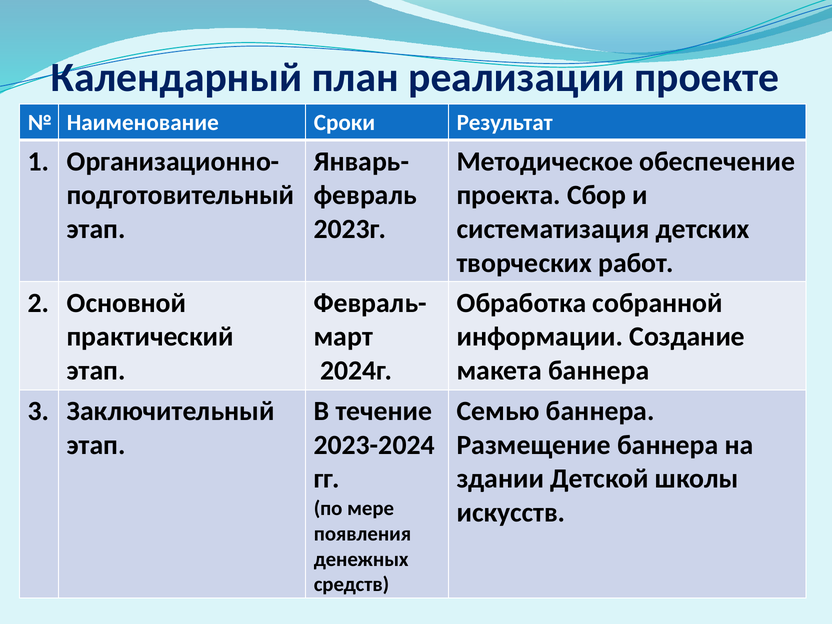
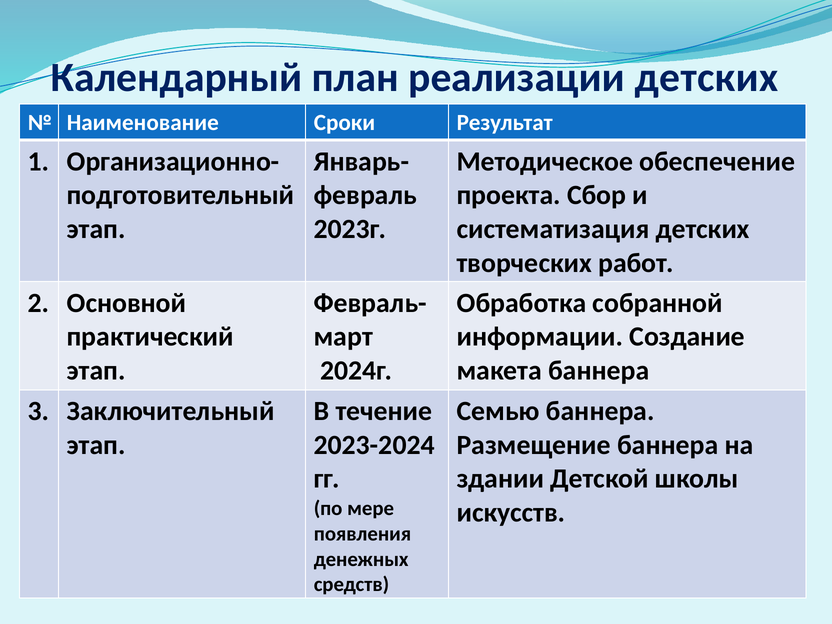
реализации проекте: проекте -> детских
